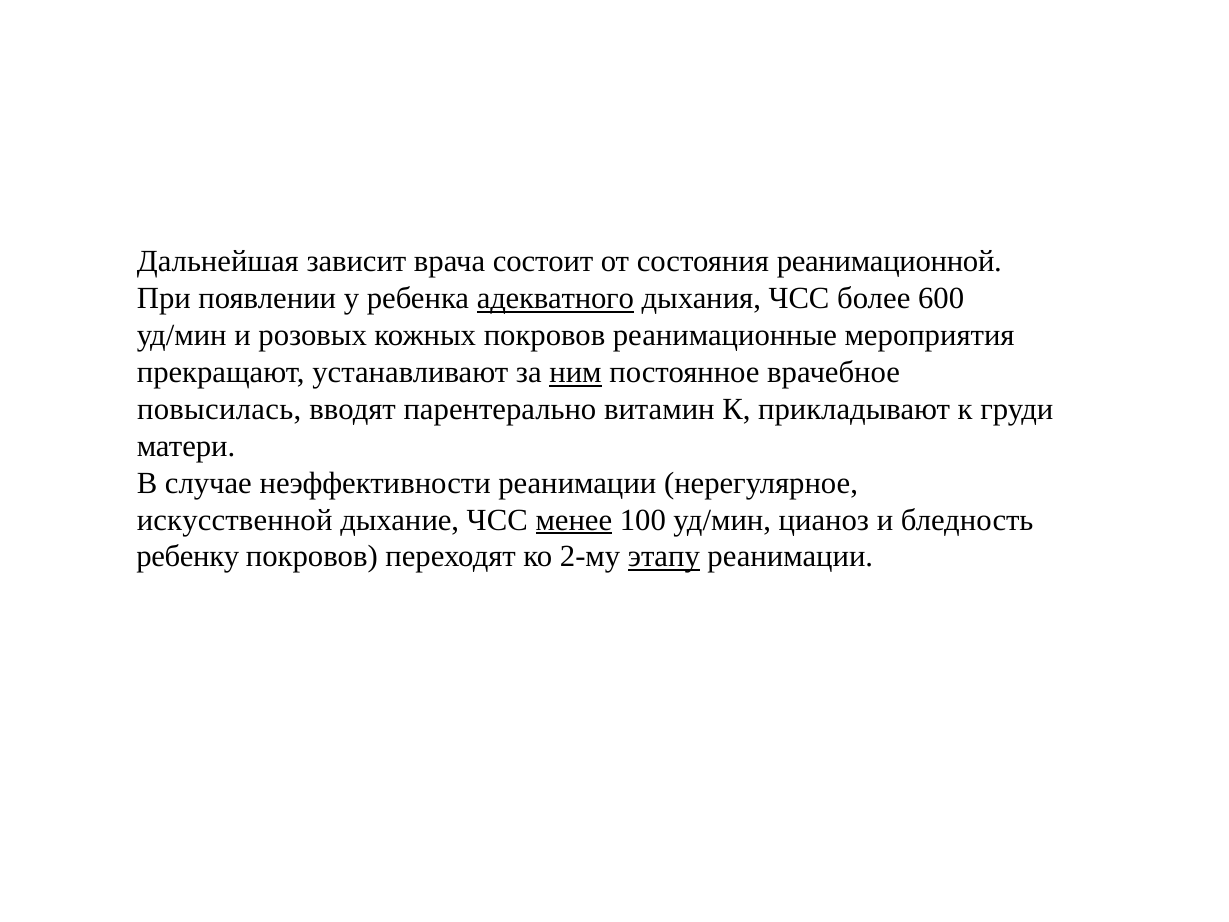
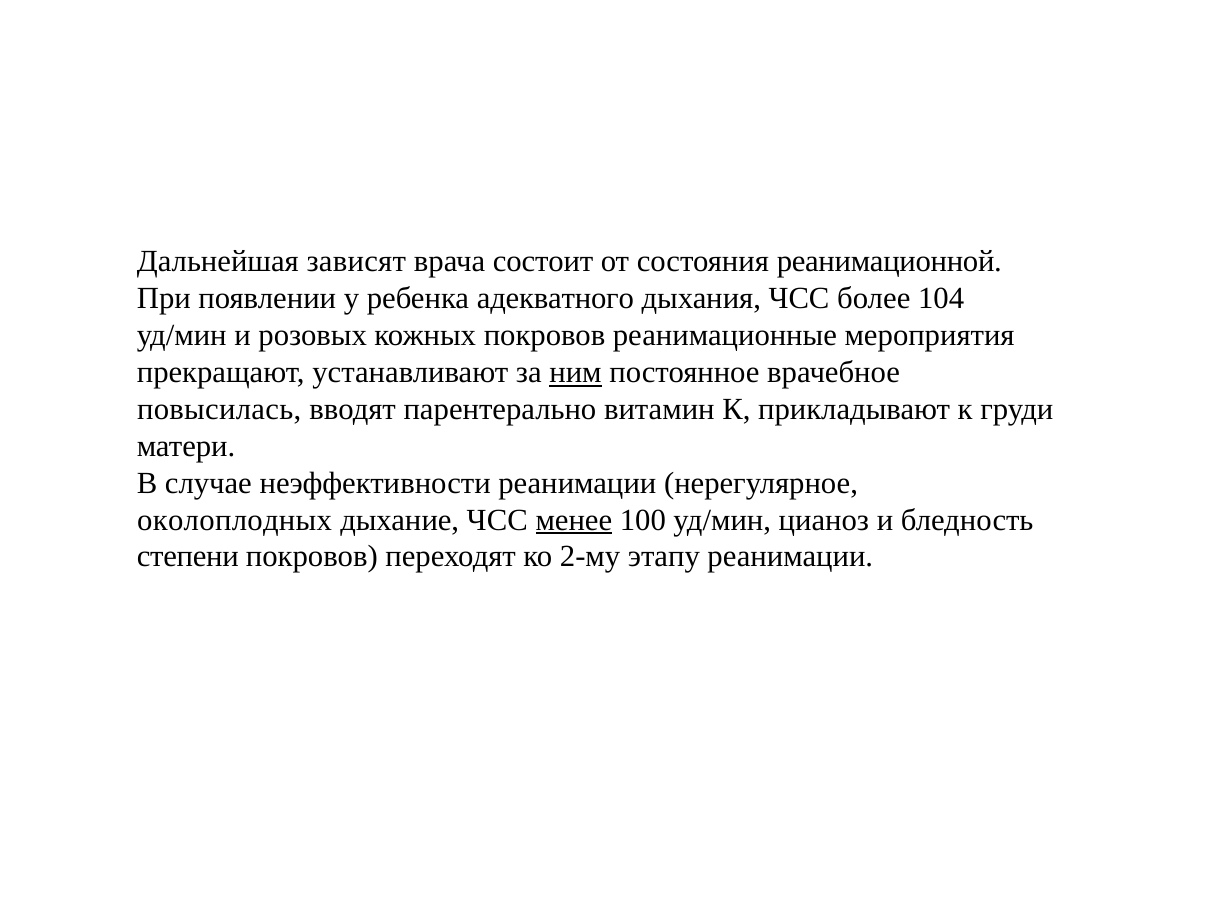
зависит: зависит -> зависят
адекватного underline: present -> none
600: 600 -> 104
искусственной: искусственной -> околоплодных
ребенку: ребенку -> степени
этапу underline: present -> none
